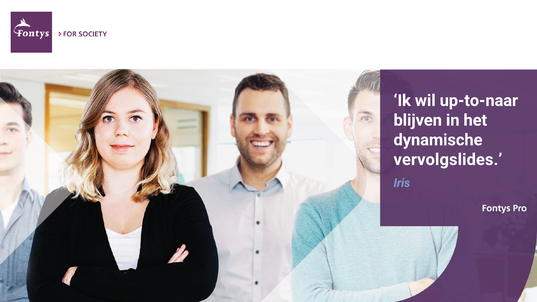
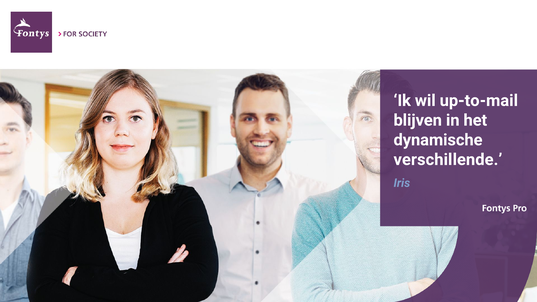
up-to-naar: up-to-naar -> up-to-mail
vervolgslides: vervolgslides -> verschillende
